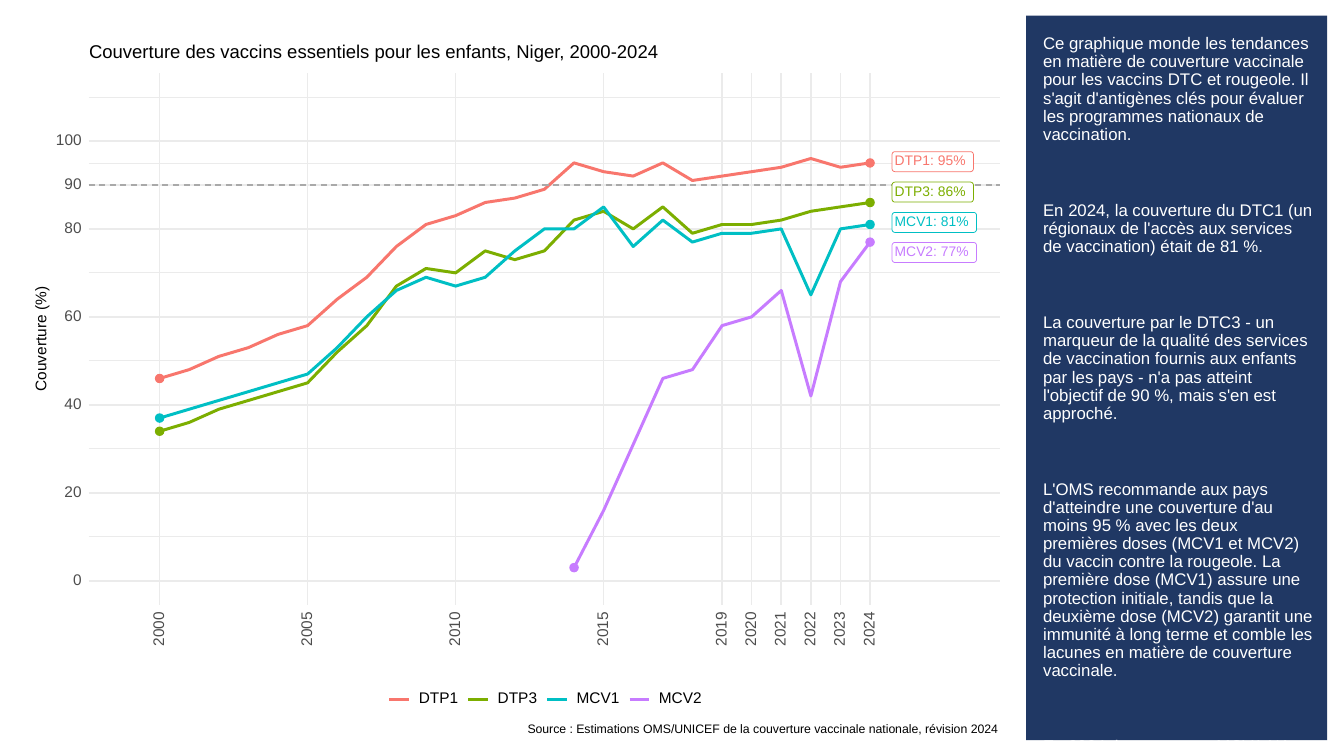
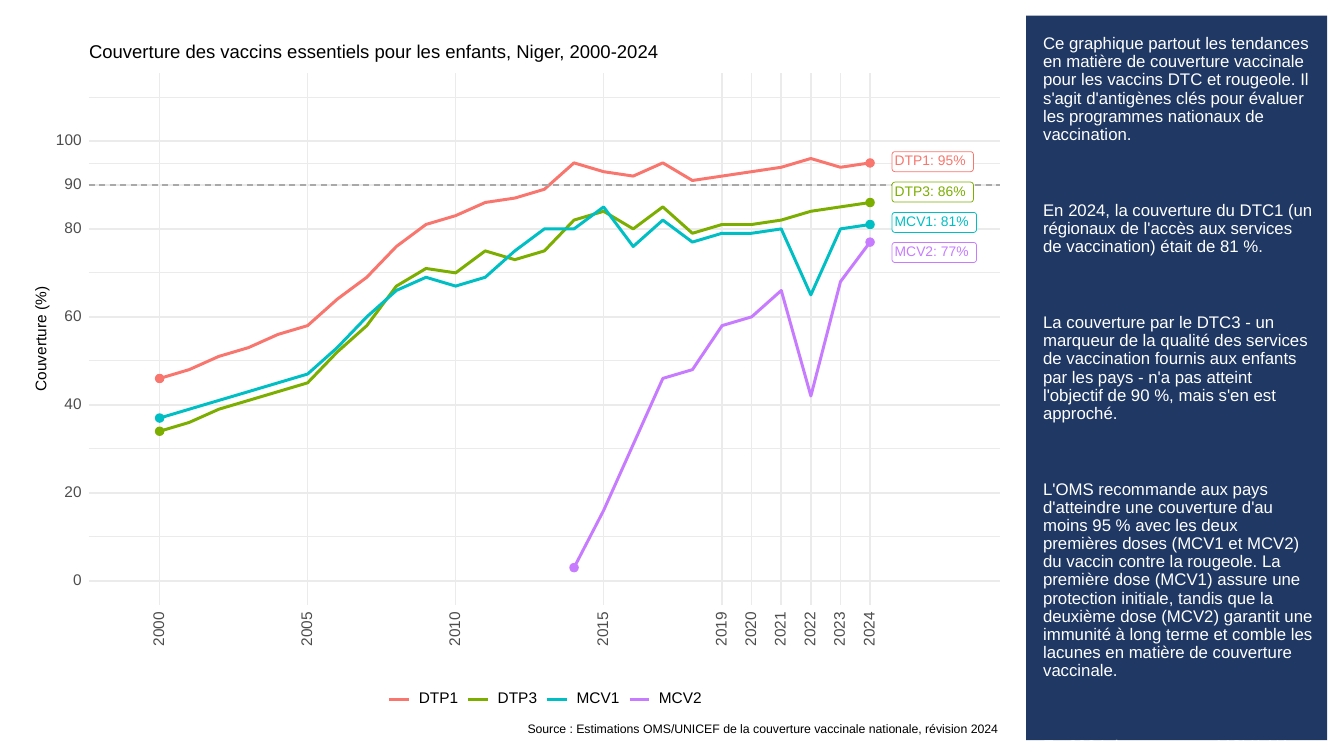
monde: monde -> partout
